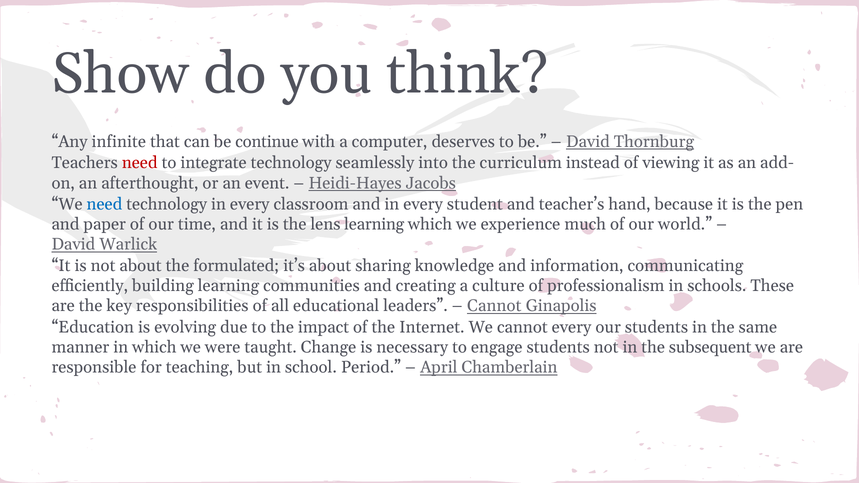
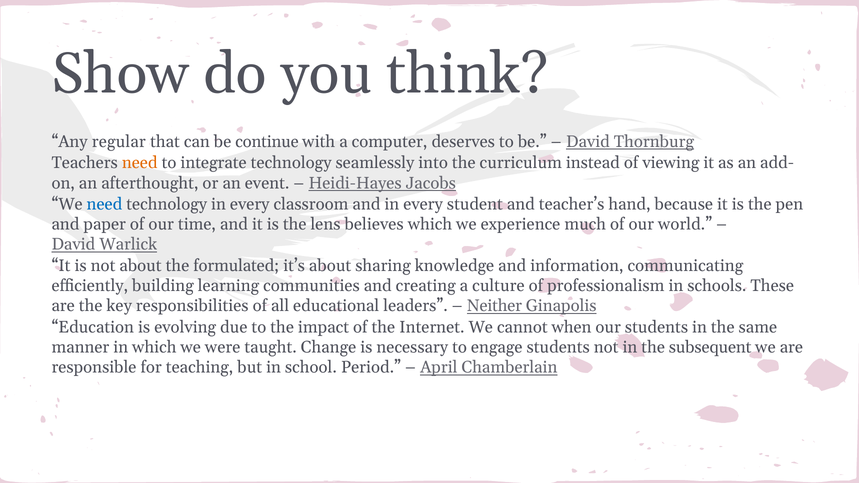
infinite: infinite -> regular
need at (140, 163) colour: red -> orange
lens learning: learning -> believes
Cannot at (494, 306): Cannot -> Neither
cannot every: every -> when
